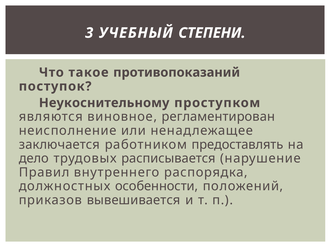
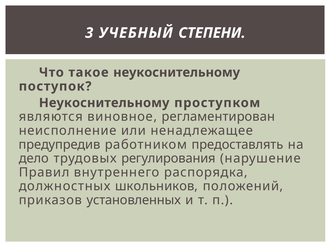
такое противопоказаний: противопоказаний -> неукоснительному
заключается: заключается -> предупредив
расписывается: расписывается -> регулирования
особенности: особенности -> школьников
вывешивается: вывешивается -> установленных
